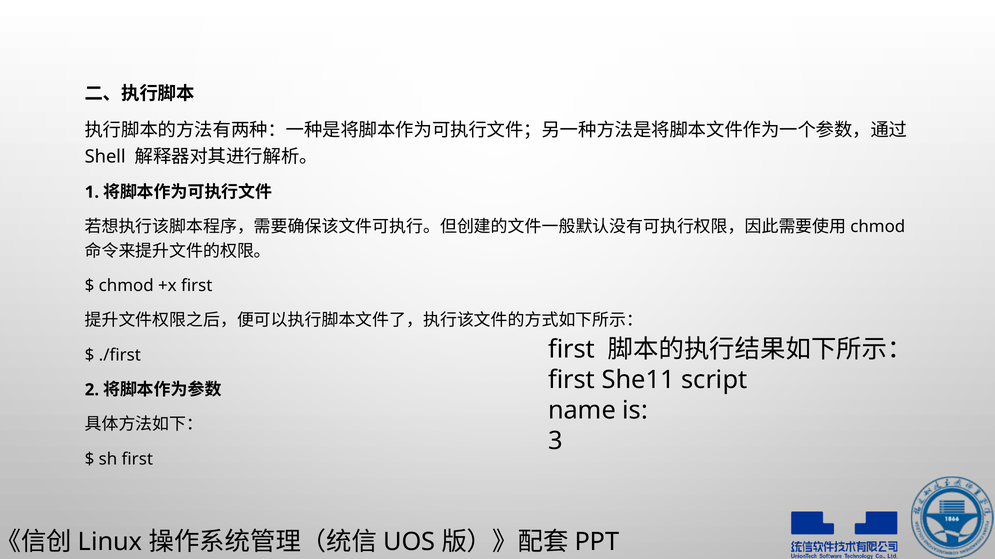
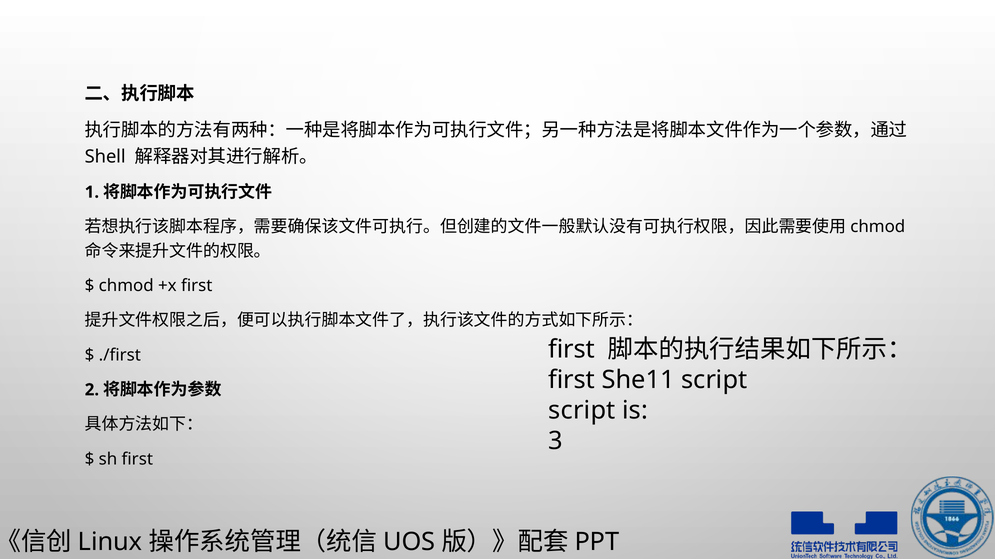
name at (582, 411): name -> script
